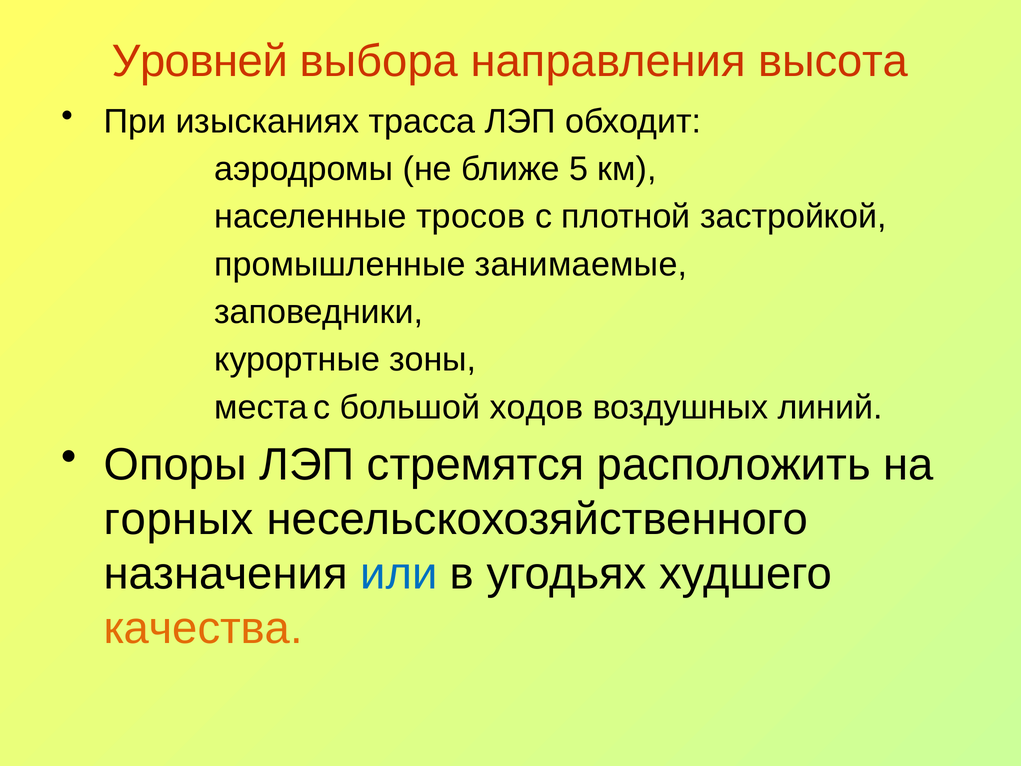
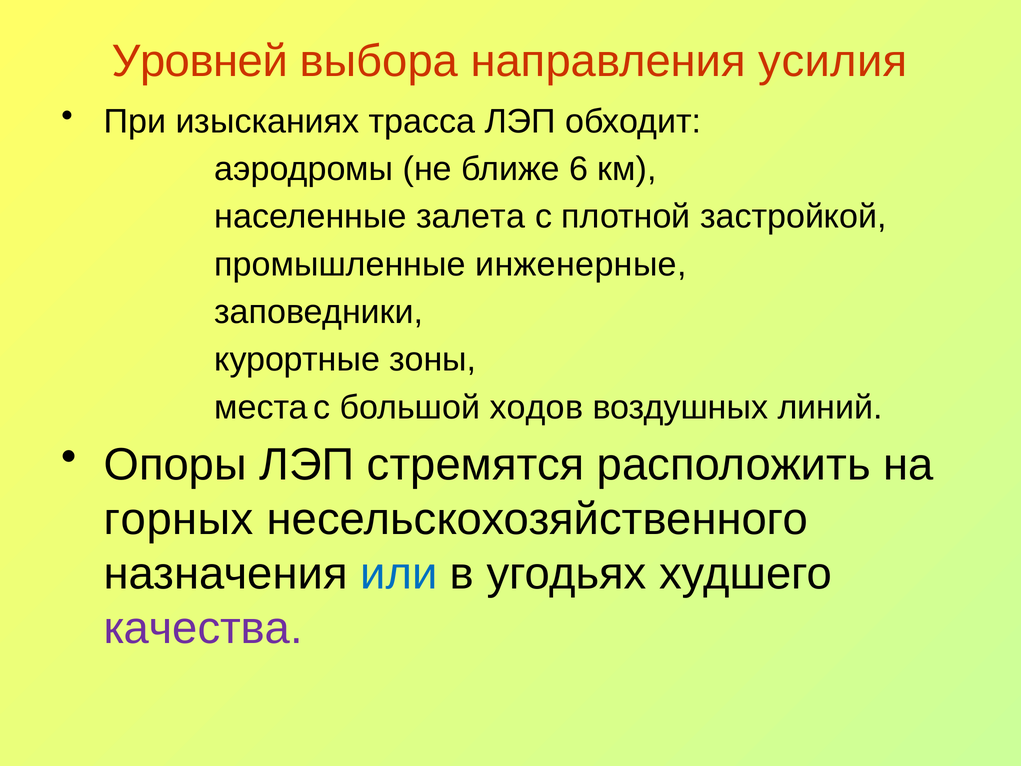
высота: высота -> усилия
5: 5 -> 6
тросов: тросов -> залета
занимаемые: занимаемые -> инженерные
качества colour: orange -> purple
